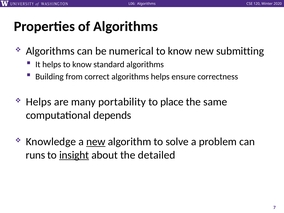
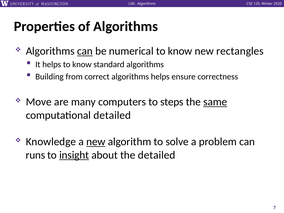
can at (85, 51) underline: none -> present
submitting: submitting -> rectangles
Helps at (39, 102): Helps -> Move
portability: portability -> computers
place: place -> steps
same underline: none -> present
computational depends: depends -> detailed
